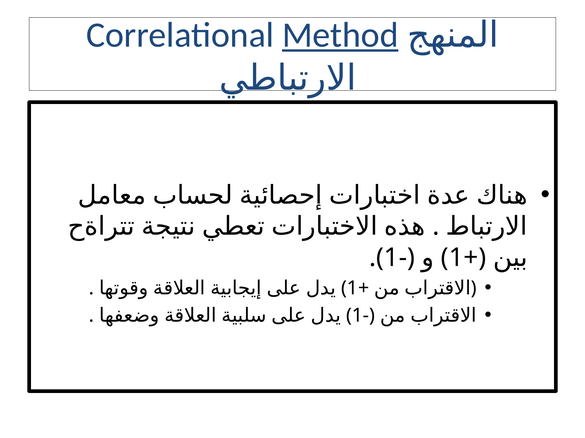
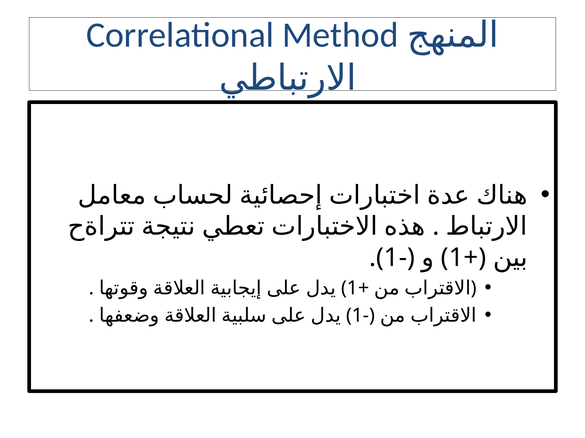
Method underline: present -> none
